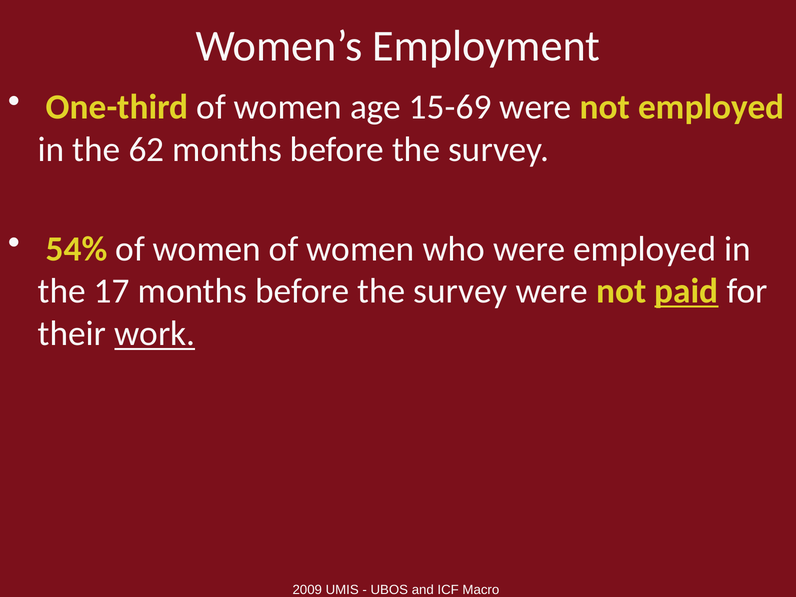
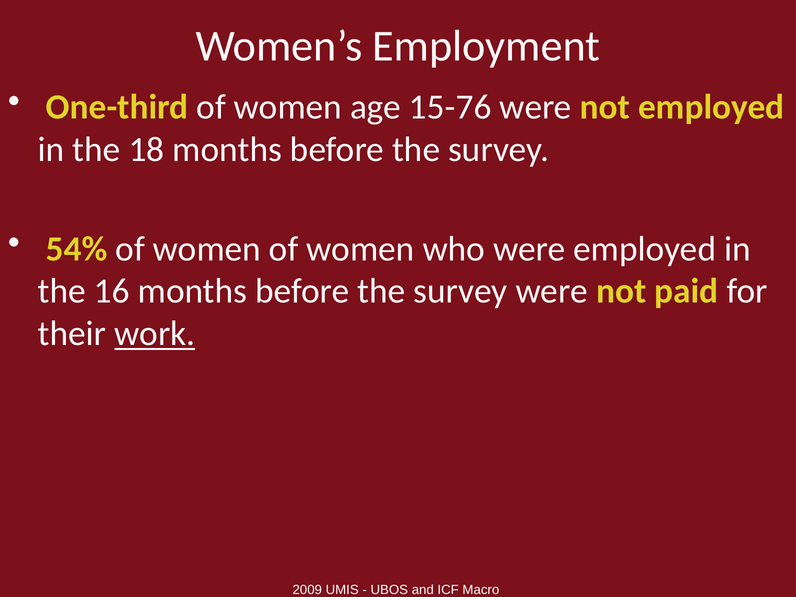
15-69: 15-69 -> 15-76
62: 62 -> 18
17: 17 -> 16
paid underline: present -> none
